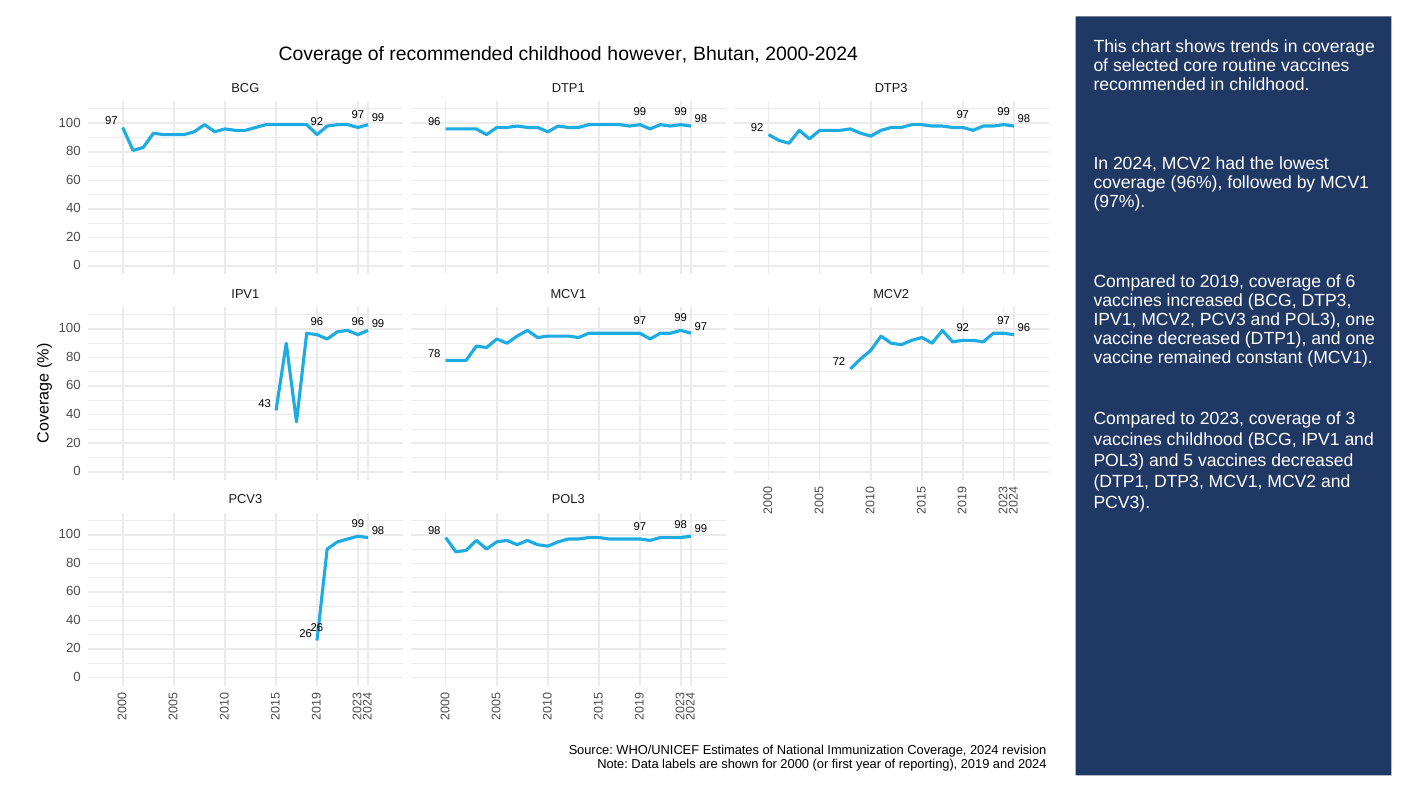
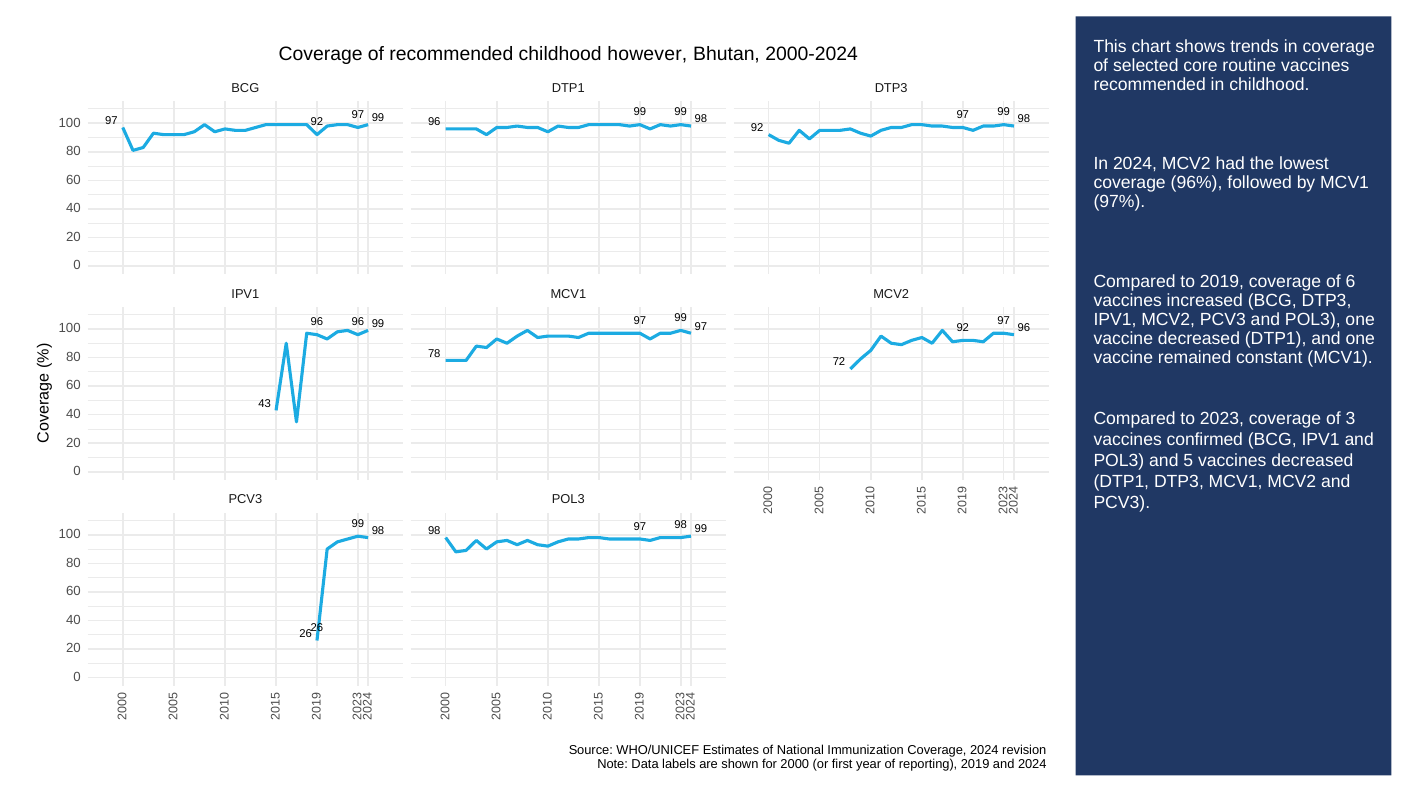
vaccines childhood: childhood -> confirmed
